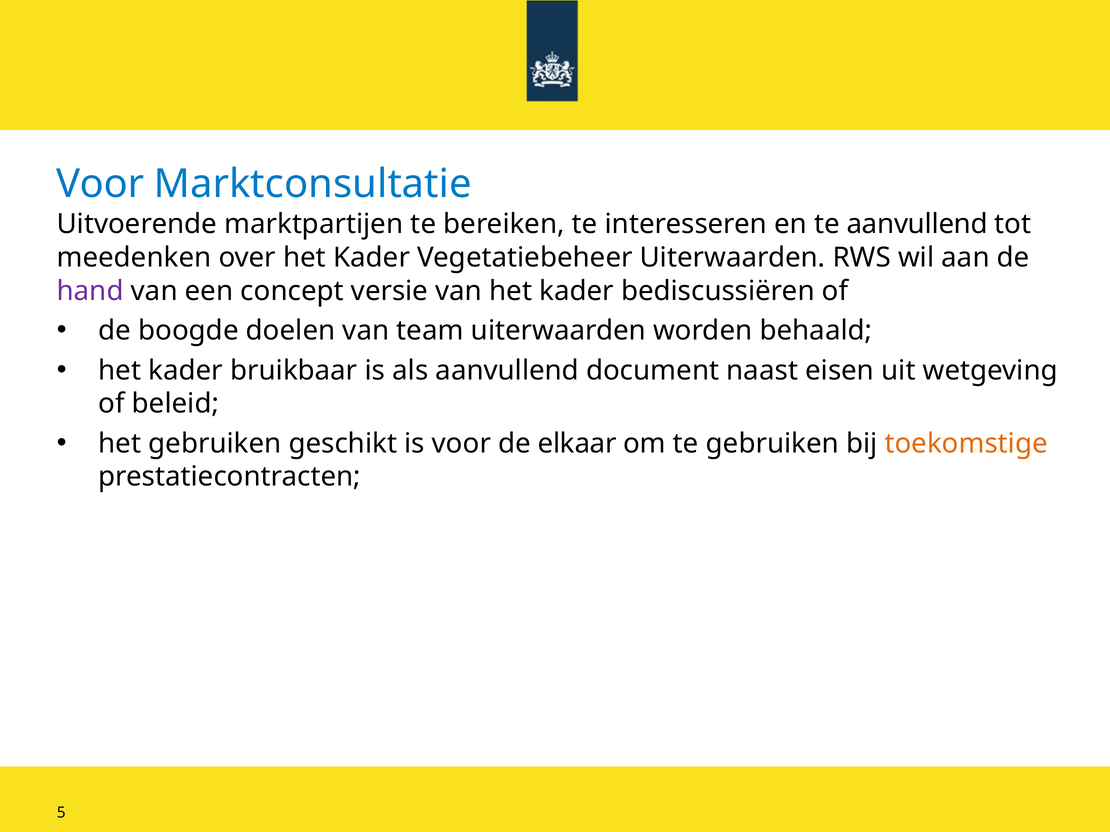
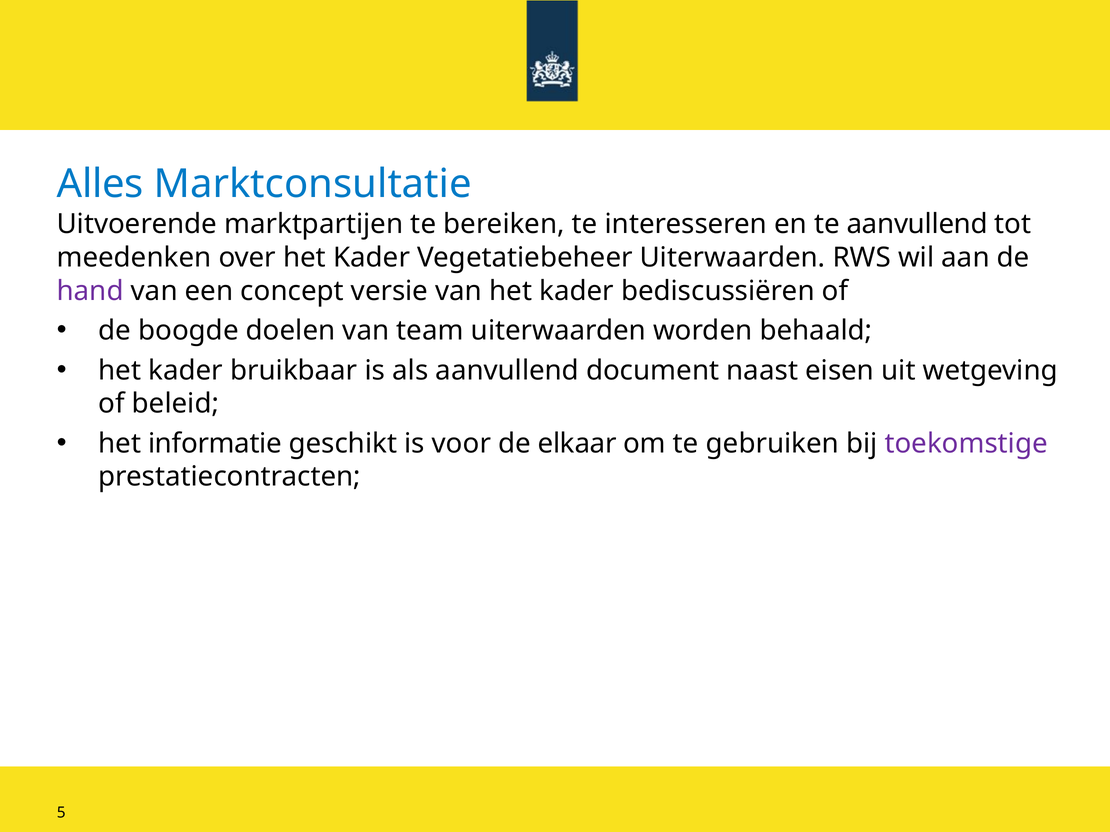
Voor at (100, 184): Voor -> Alles
het gebruiken: gebruiken -> informatie
toekomstige colour: orange -> purple
